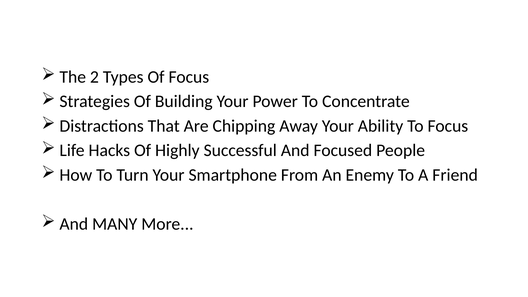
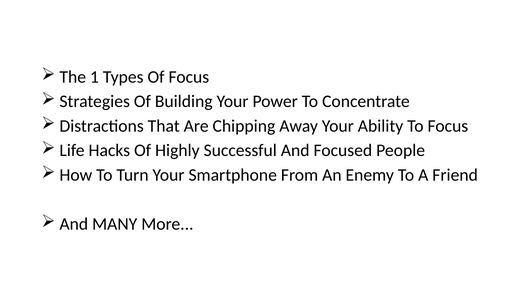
2: 2 -> 1
